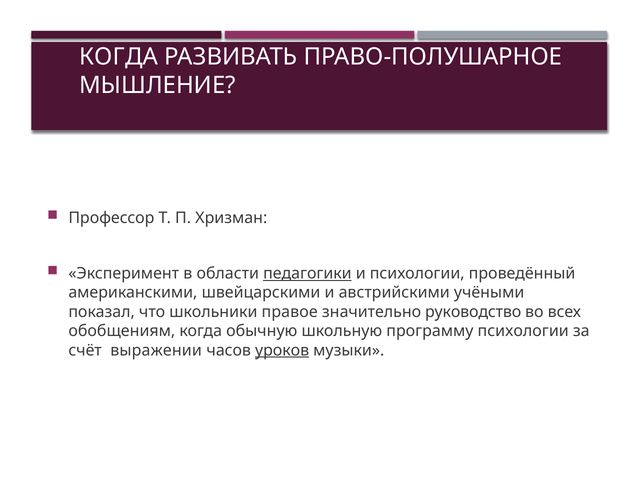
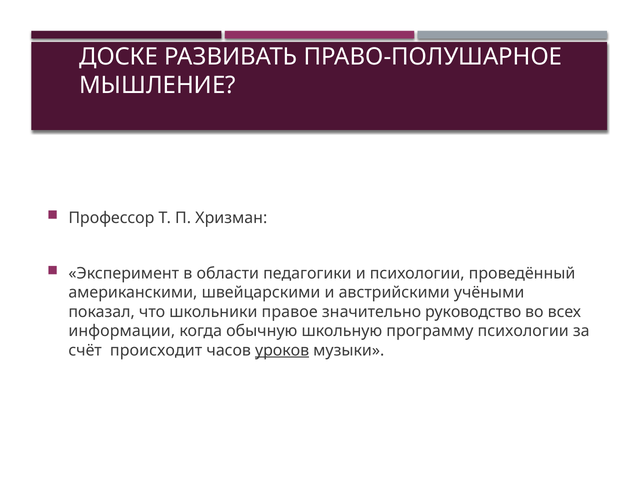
КОГДА at (119, 57): КОГДА -> ДОСКЕ
педагогики underline: present -> none
обобщениям: обобщениям -> информации
выражении: выражении -> происходит
